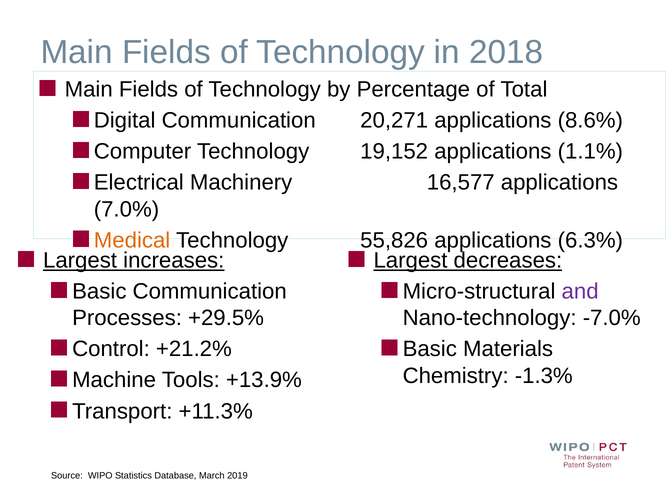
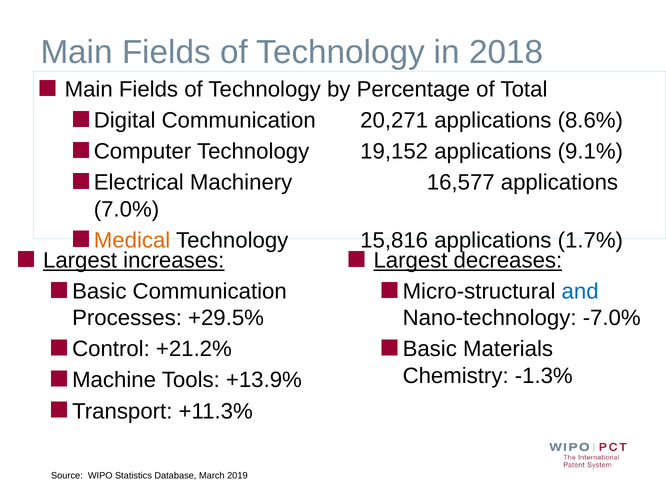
1.1%: 1.1% -> 9.1%
55,826: 55,826 -> 15,816
6.3%: 6.3% -> 1.7%
and colour: purple -> blue
